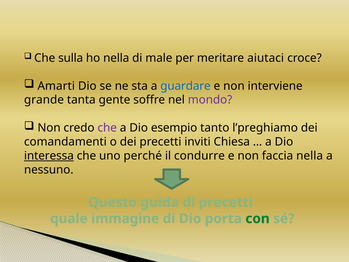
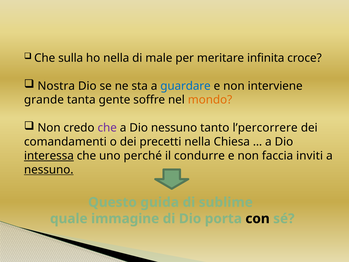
aiutaci: aiutaci -> infinita
Amarti: Amarti -> Nostra
mondo colour: purple -> orange
Dio esempio: esempio -> nessuno
l’preghiamo: l’preghiamo -> l’percorrere
precetti inviti: inviti -> nella
faccia nella: nella -> inviti
nessuno at (49, 170) underline: none -> present
di precetti: precetti -> sublime
con colour: green -> black
